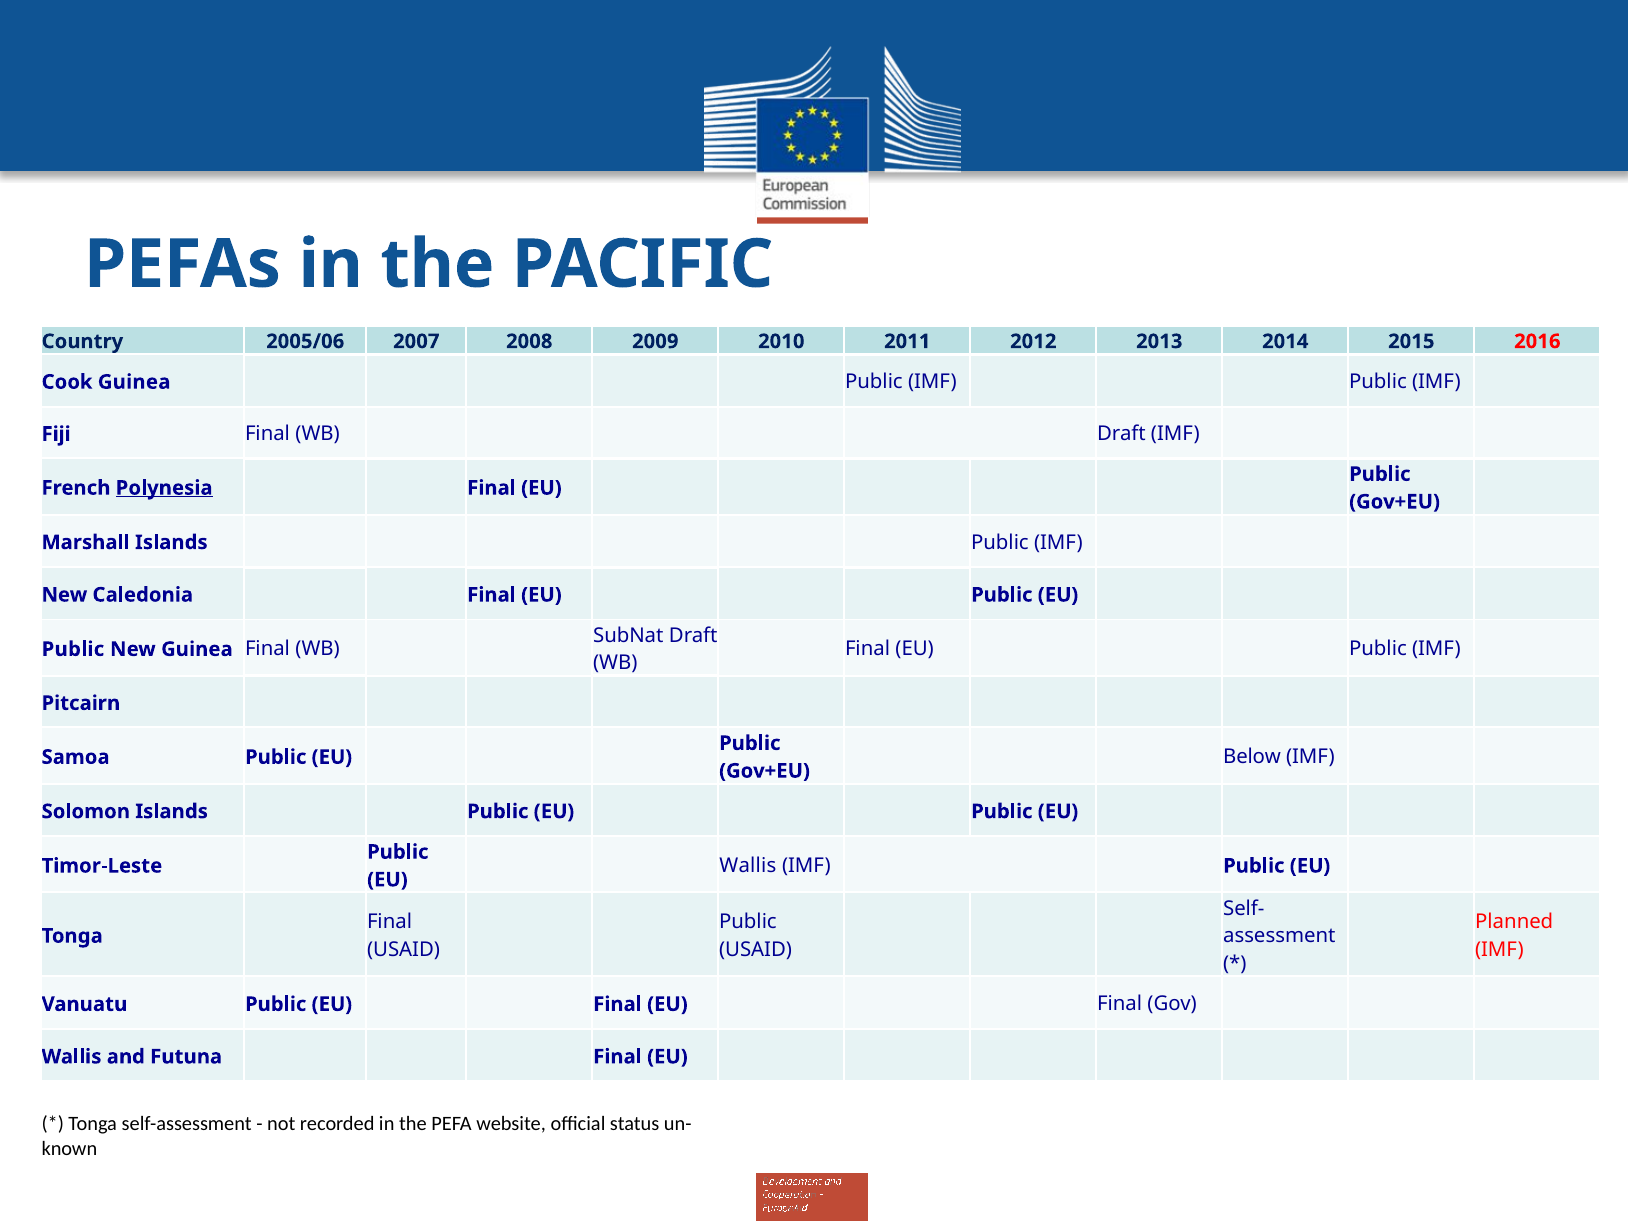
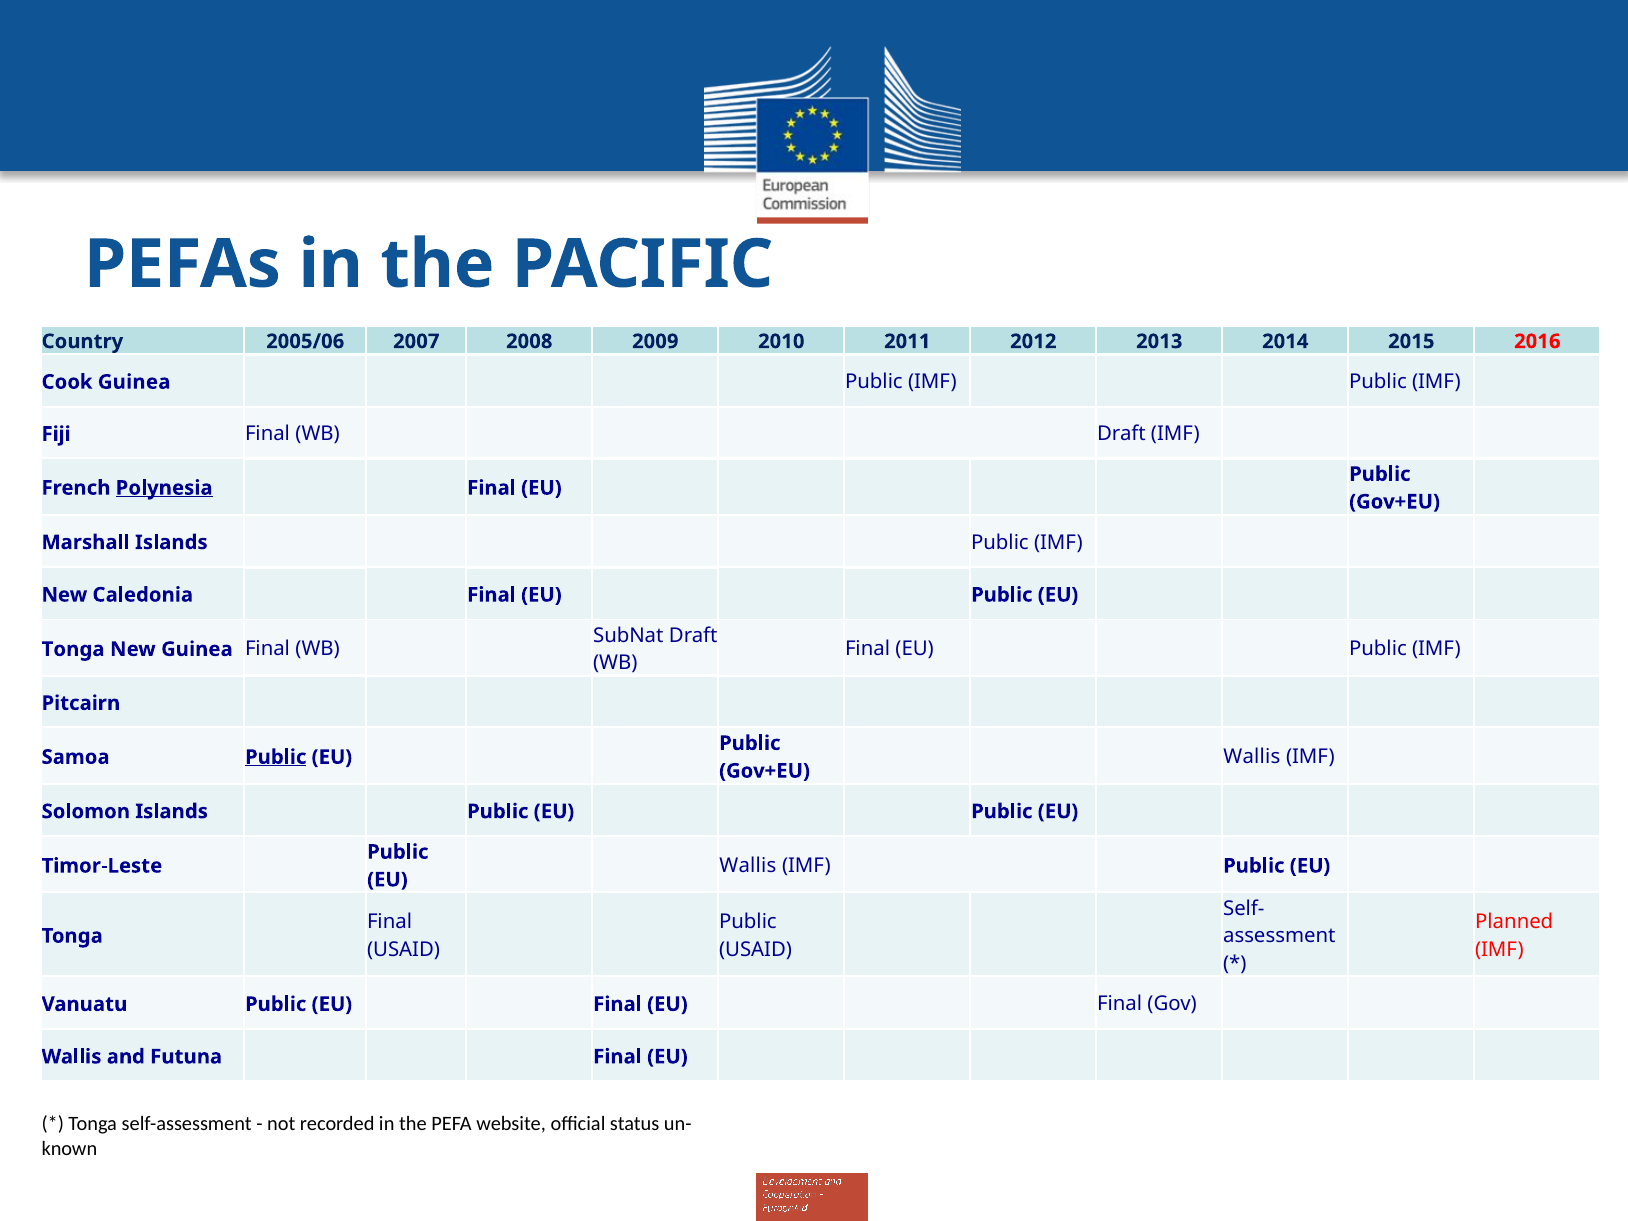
Public at (73, 649): Public -> Tonga
Below at (1252, 757): Below -> Wallis
Public at (276, 757) underline: none -> present
